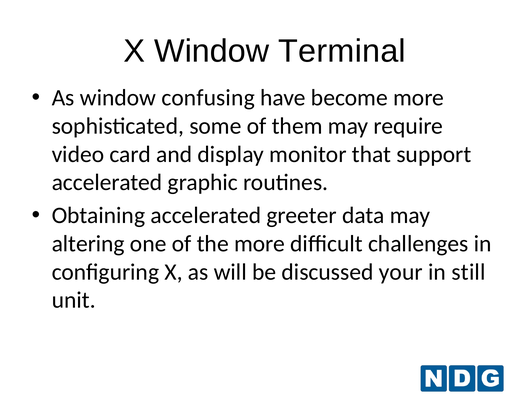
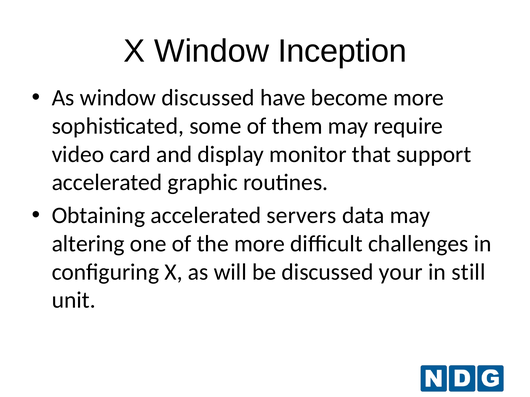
Terminal: Terminal -> Inception
window confusing: confusing -> discussed
greeter: greeter -> servers
